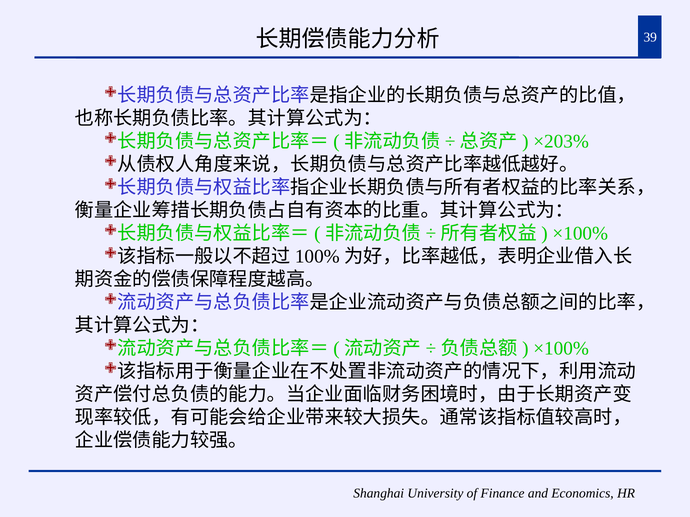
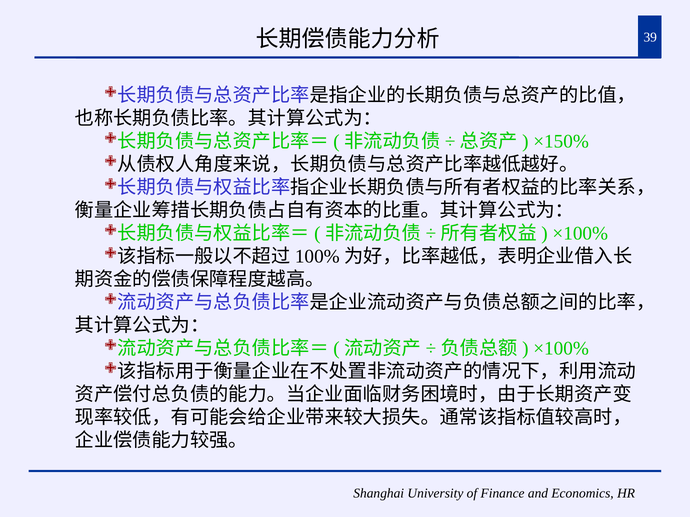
×203%: ×203% -> ×150%
